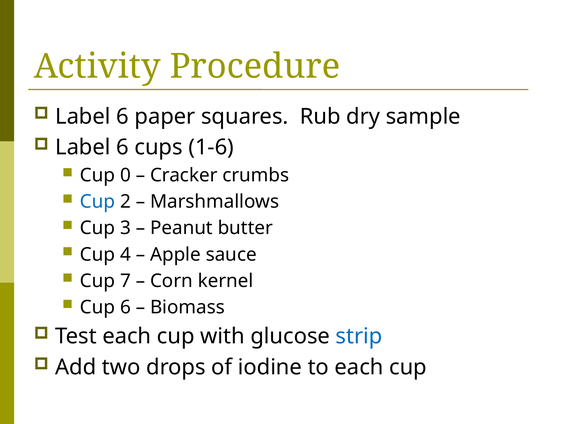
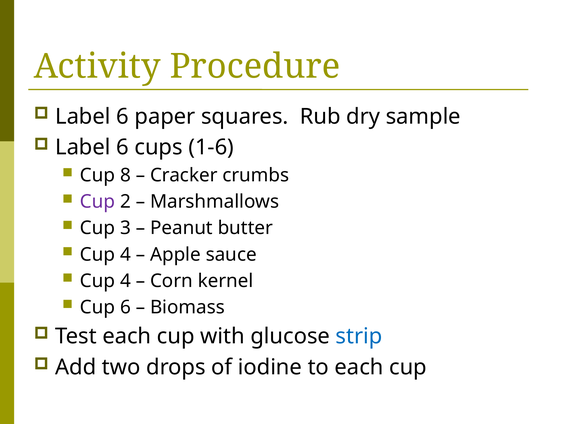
0: 0 -> 8
Cup at (98, 202) colour: blue -> purple
7 at (125, 281): 7 -> 4
